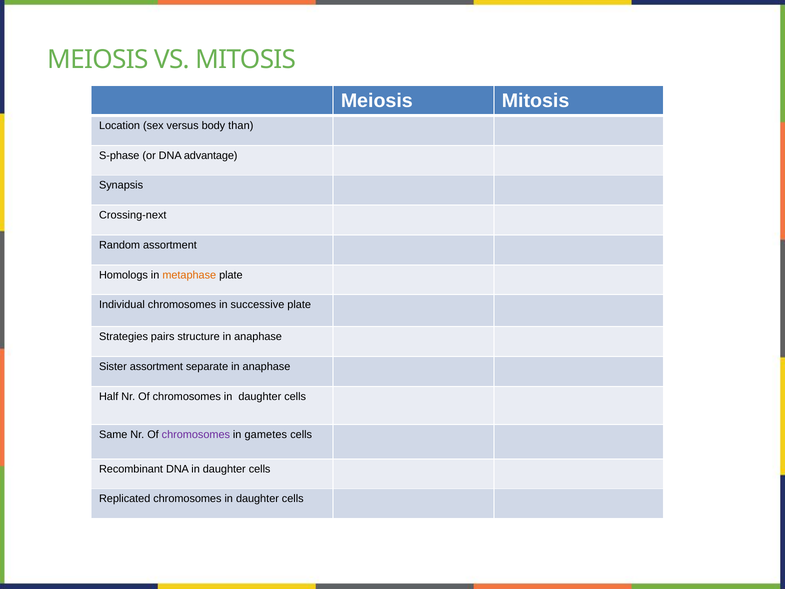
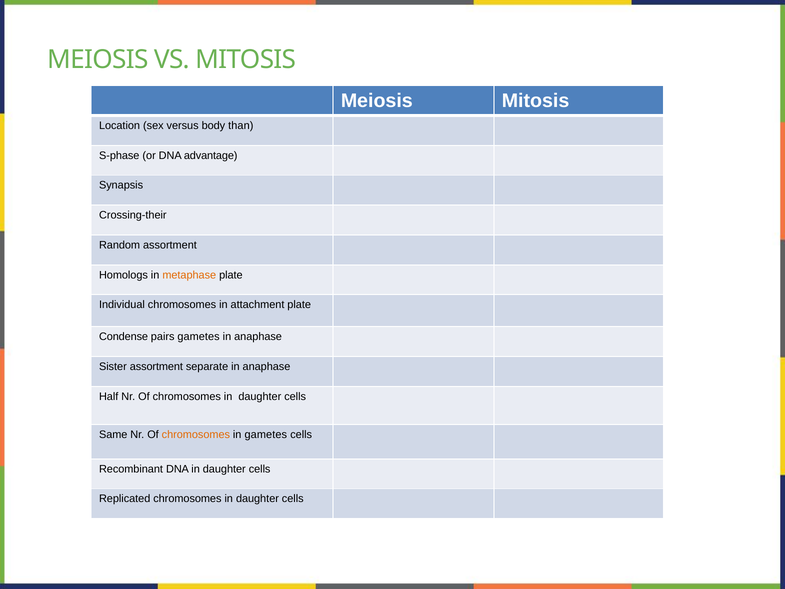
Crossing-next: Crossing-next -> Crossing-their
successive: successive -> attachment
Strategies: Strategies -> Condense
pairs structure: structure -> gametes
chromosomes at (196, 434) colour: purple -> orange
